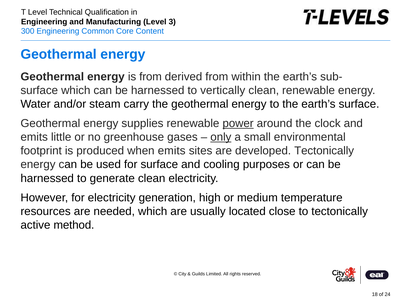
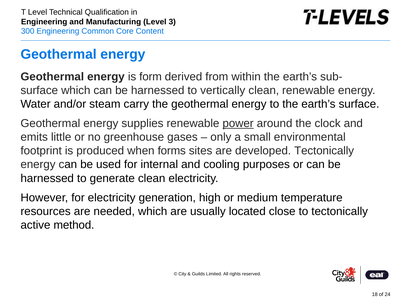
is from: from -> form
only underline: present -> none
when emits: emits -> forms
for surface: surface -> internal
